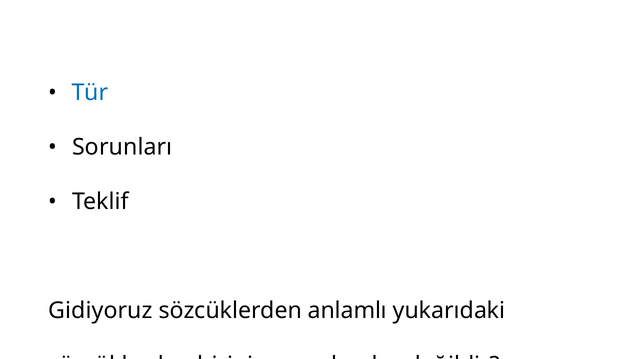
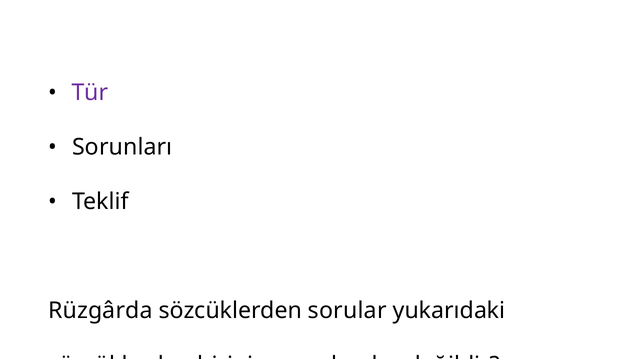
Tür colour: blue -> purple
Gidiyoruz: Gidiyoruz -> Rüzgârda
anlamlı: anlamlı -> sorular
